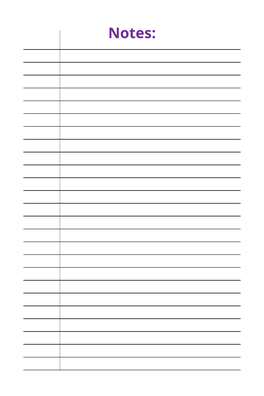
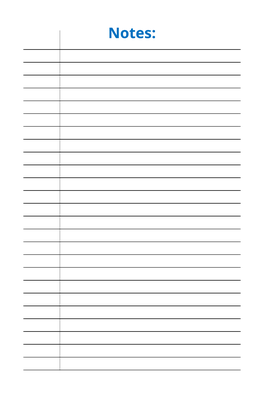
Notes colour: purple -> blue
